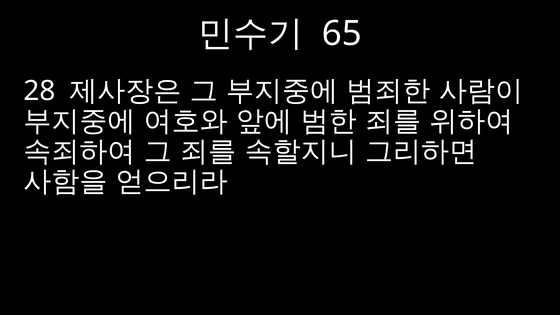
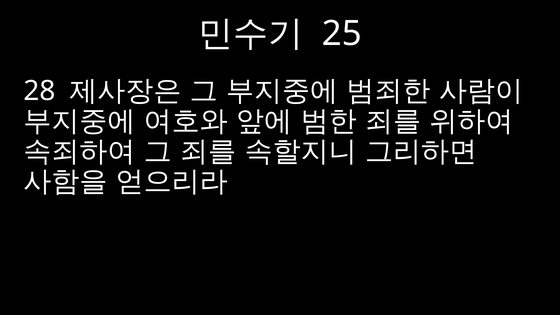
65: 65 -> 25
